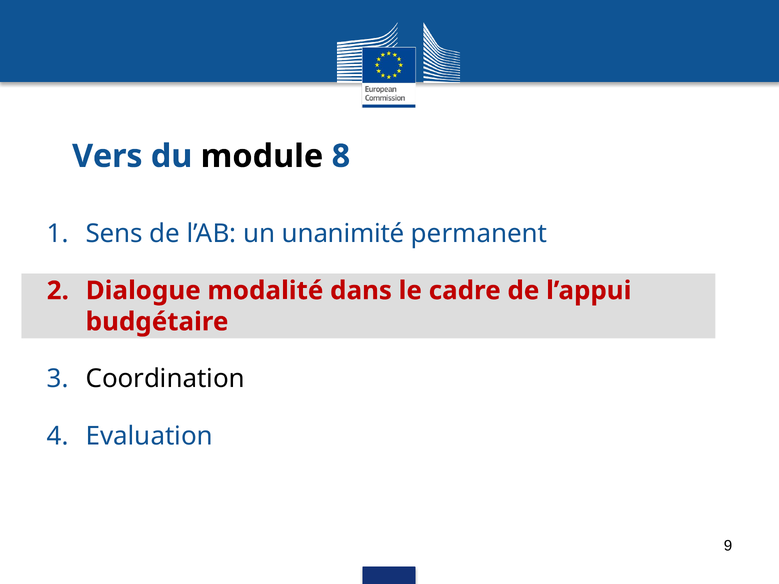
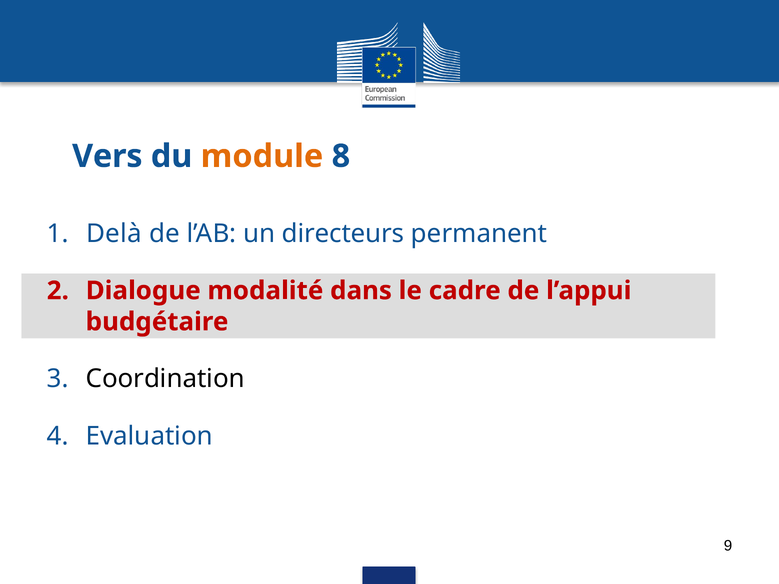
module colour: black -> orange
Sens: Sens -> Delà
unanimité: unanimité -> directeurs
